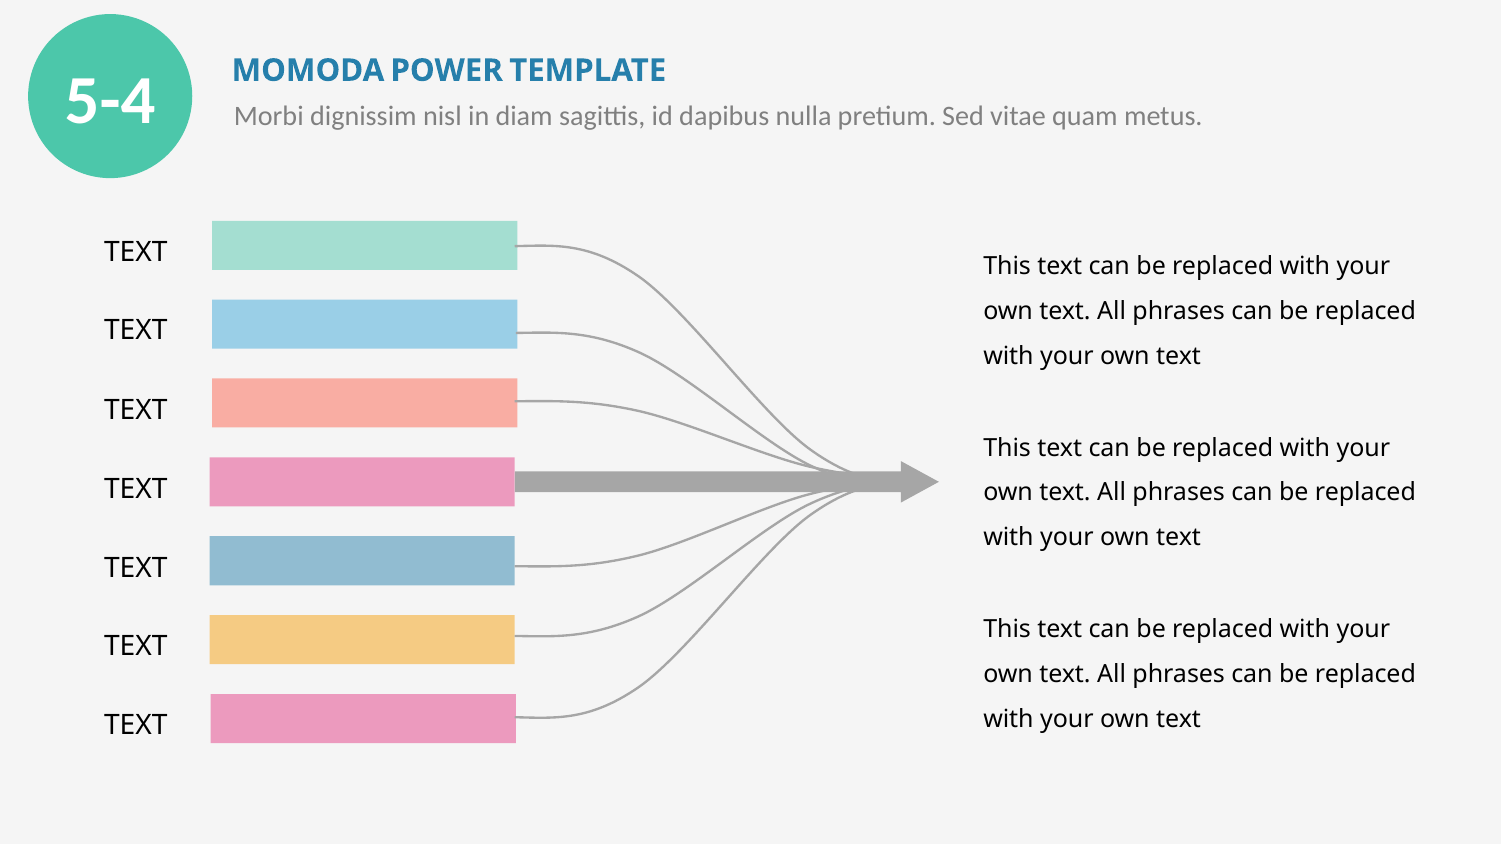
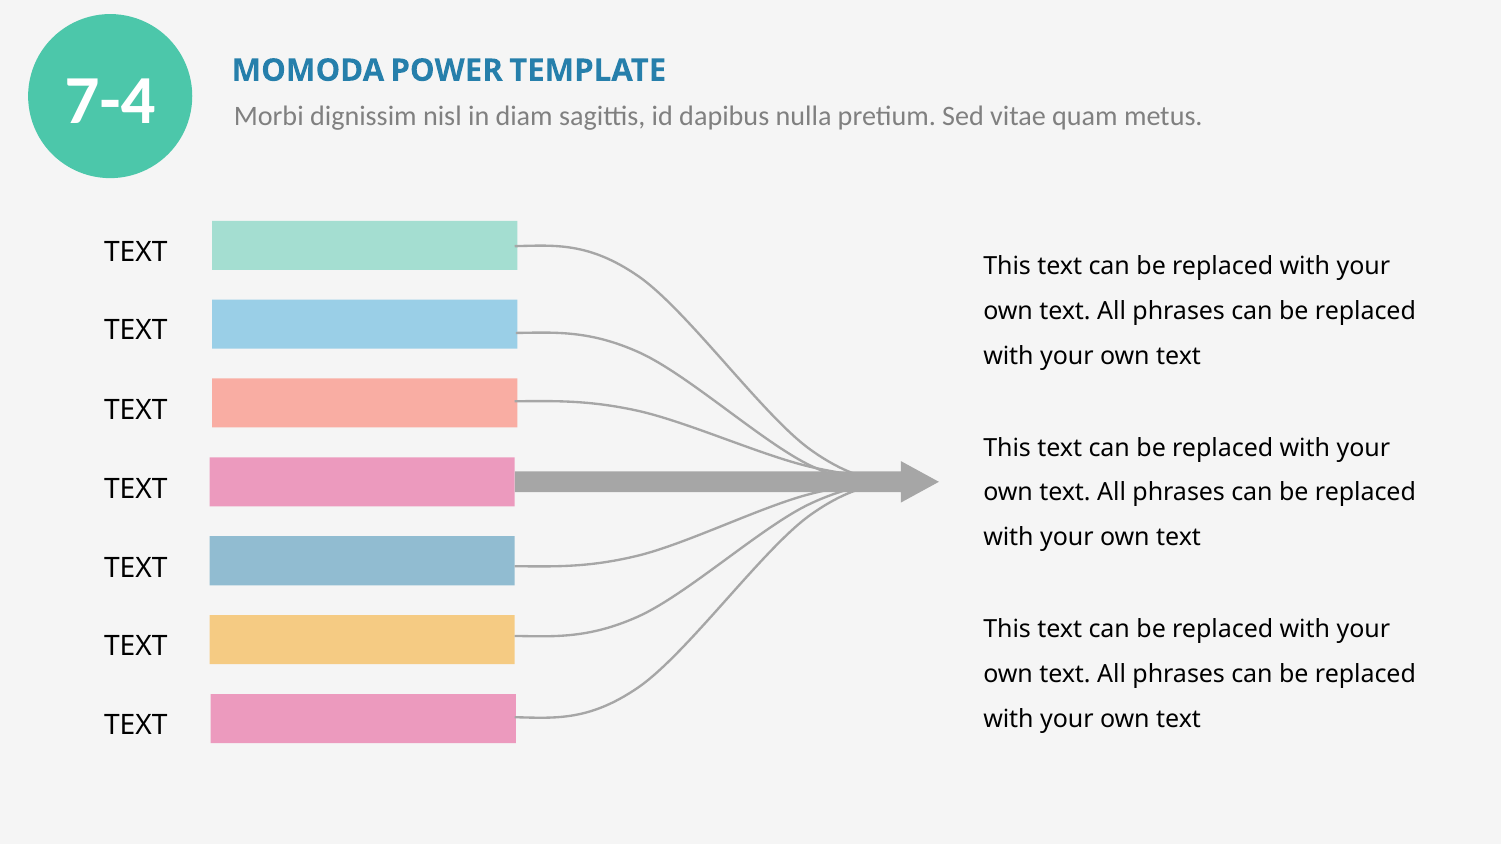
5-4: 5-4 -> 7-4
